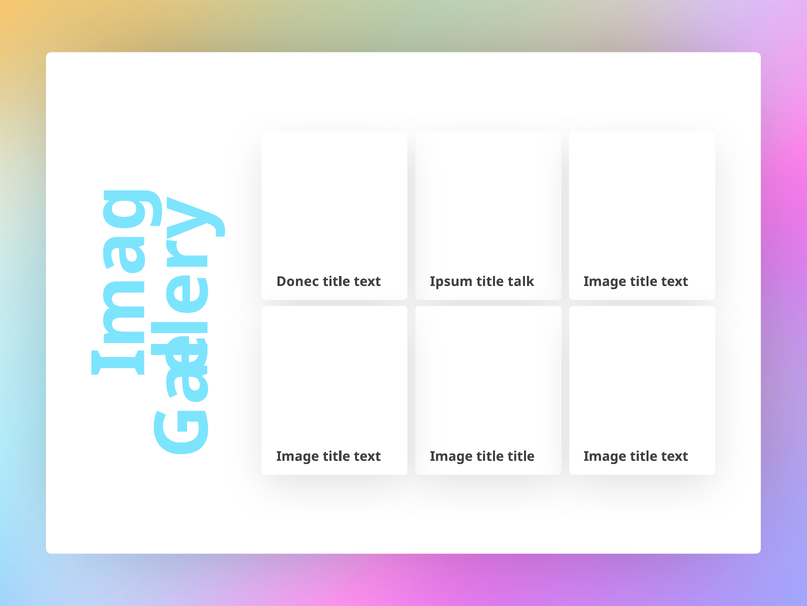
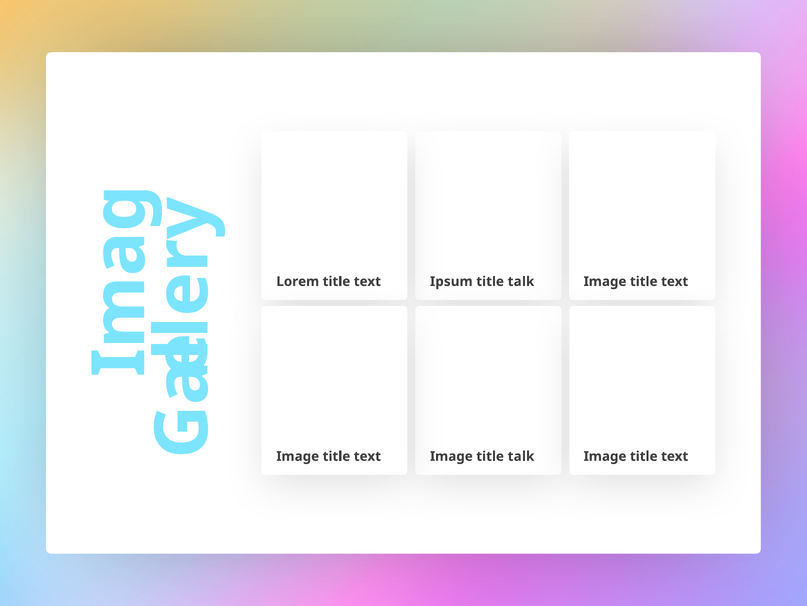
Donec: Donec -> Lorem
Image title title: title -> talk
